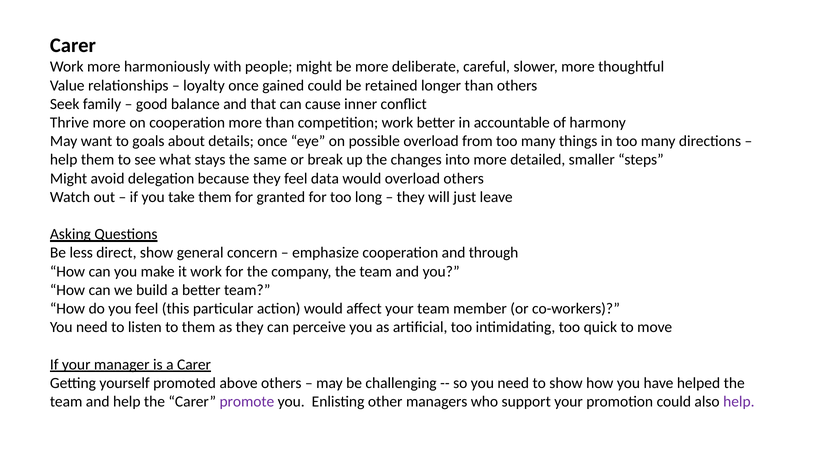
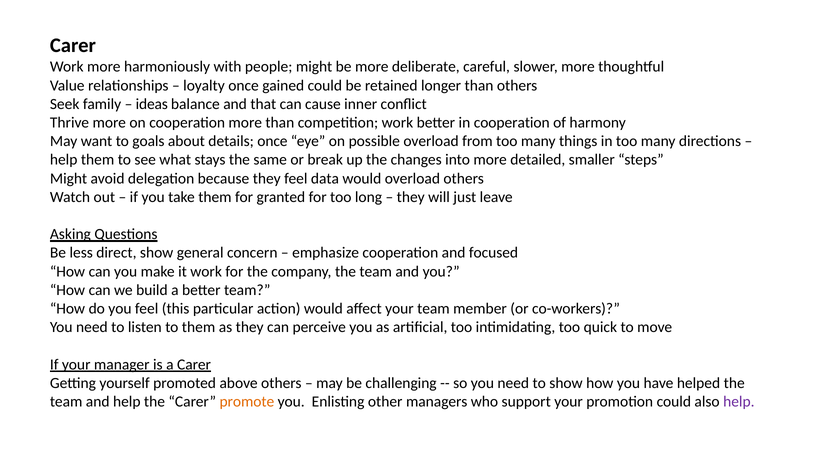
good: good -> ideas
in accountable: accountable -> cooperation
through: through -> focused
promote colour: purple -> orange
